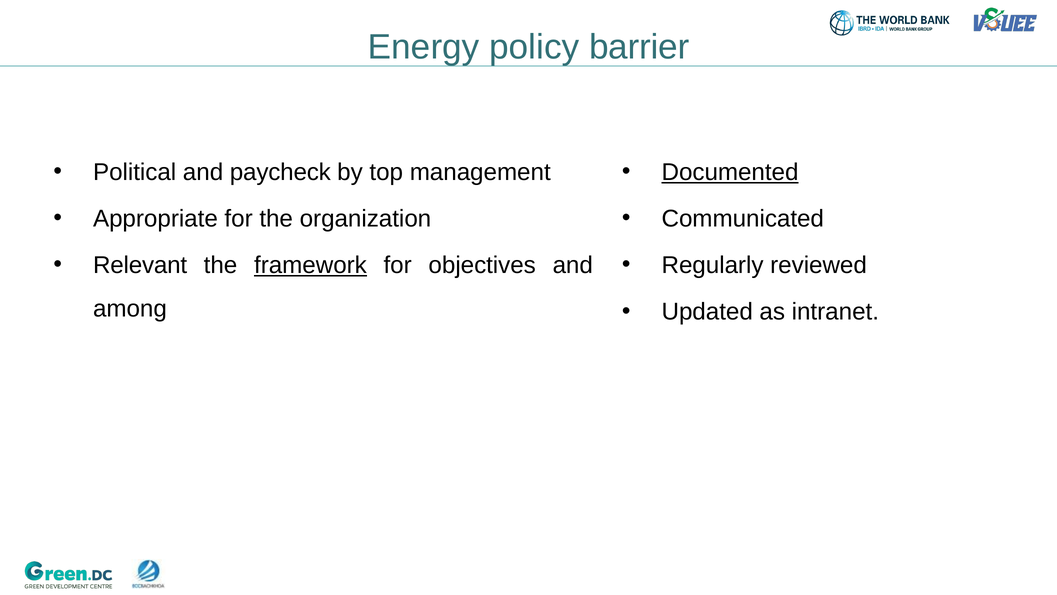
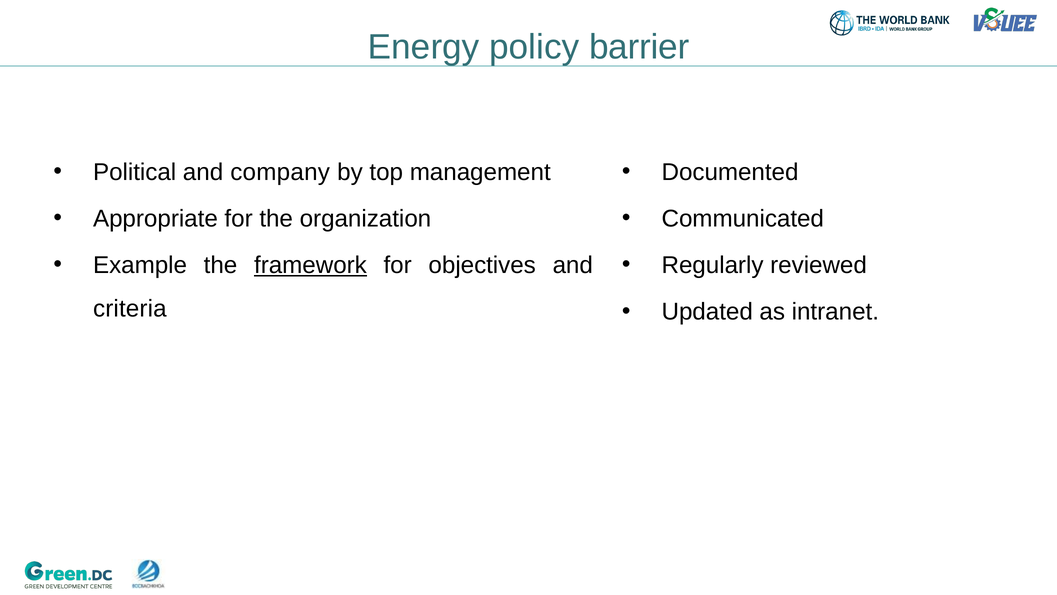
paycheck: paycheck -> company
Documented underline: present -> none
Relevant: Relevant -> Example
among: among -> criteria
